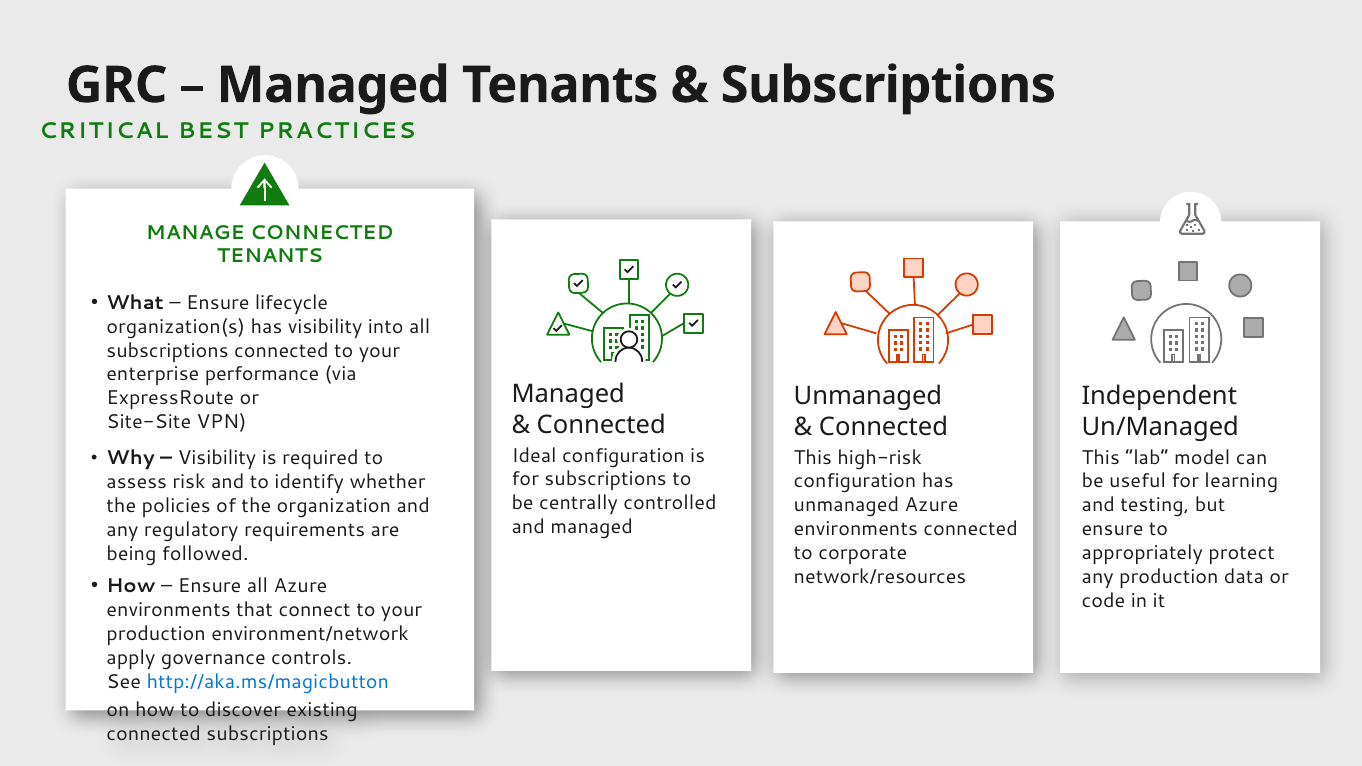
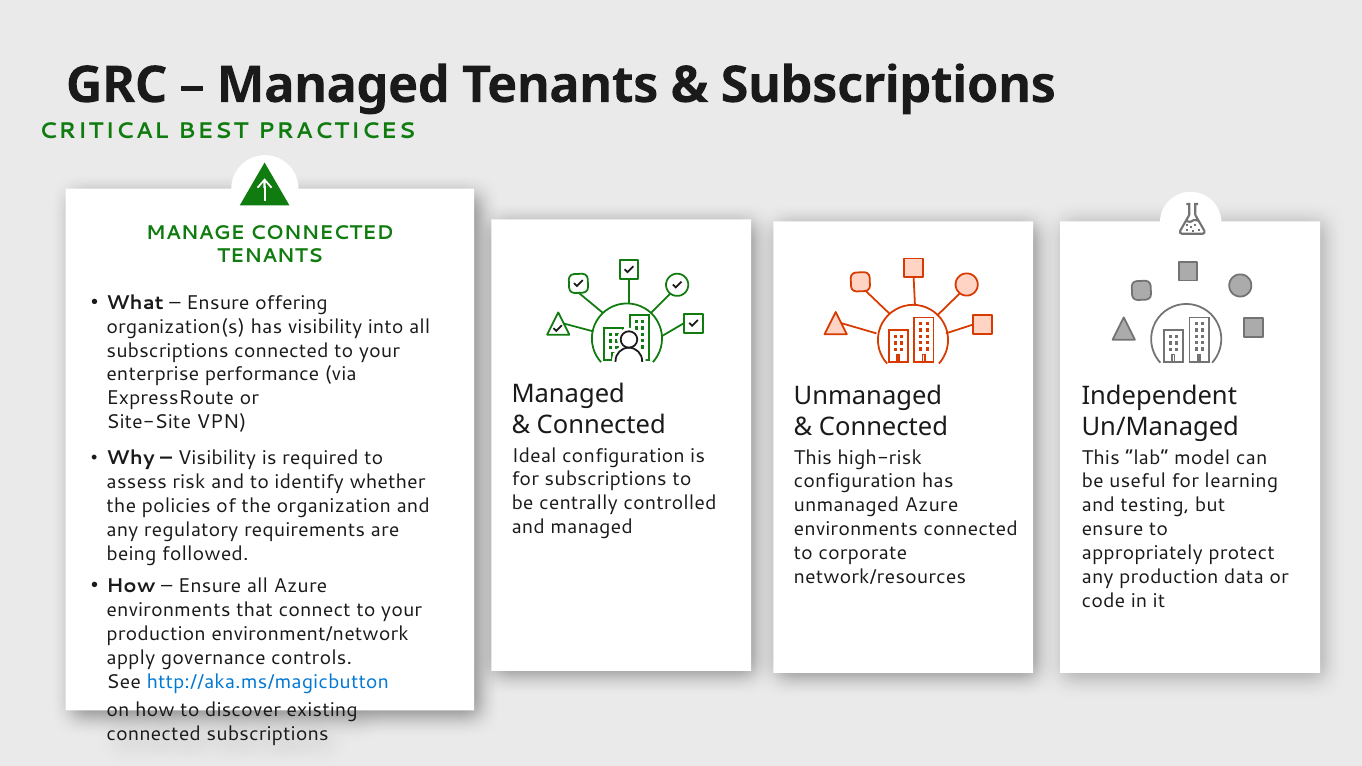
lifecycle: lifecycle -> offering
